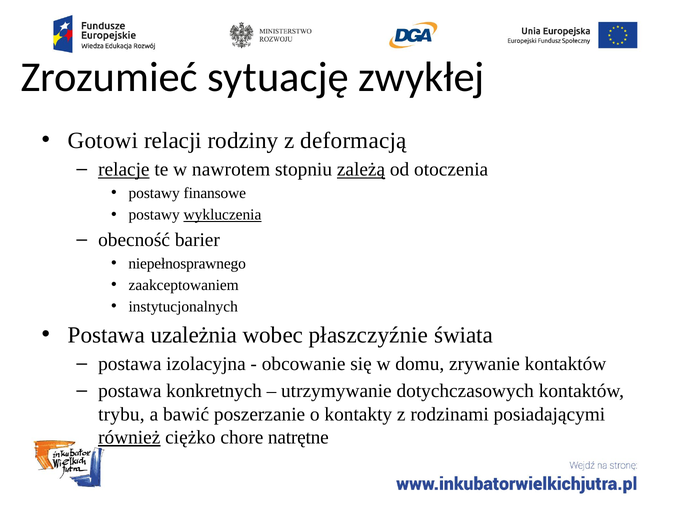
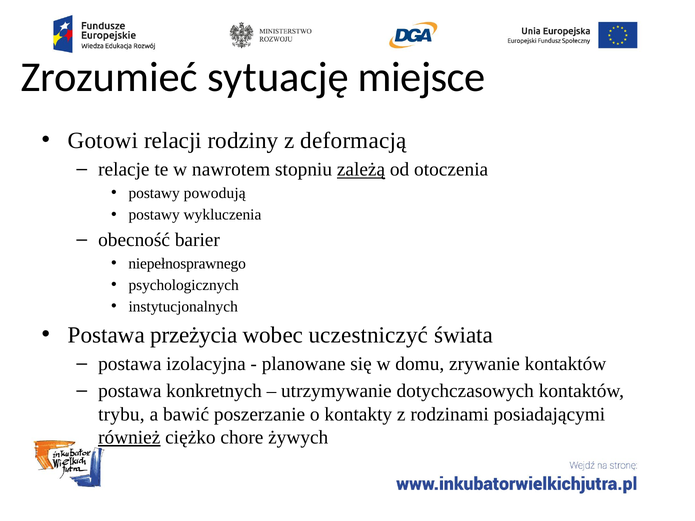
zwykłej: zwykłej -> miejsce
relacje underline: present -> none
finansowe: finansowe -> powodują
wykluczenia underline: present -> none
zaakceptowaniem: zaakceptowaniem -> psychologicznych
uzależnia: uzależnia -> przeżycia
płaszczyźnie: płaszczyźnie -> uczestniczyć
obcowanie: obcowanie -> planowane
natrętne: natrętne -> żywych
